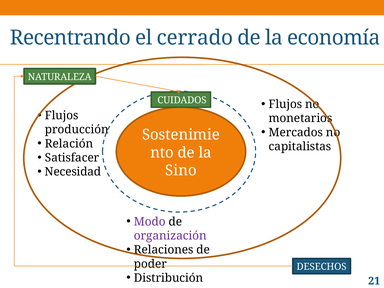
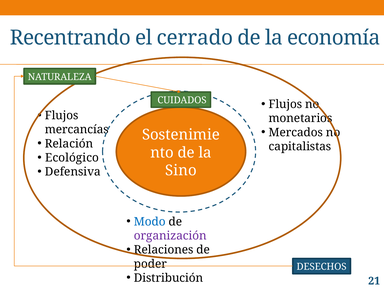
producción: producción -> mercancías
Satisfacer: Satisfacer -> Ecológico
Necesidad: Necesidad -> Defensiva
Modo colour: purple -> blue
